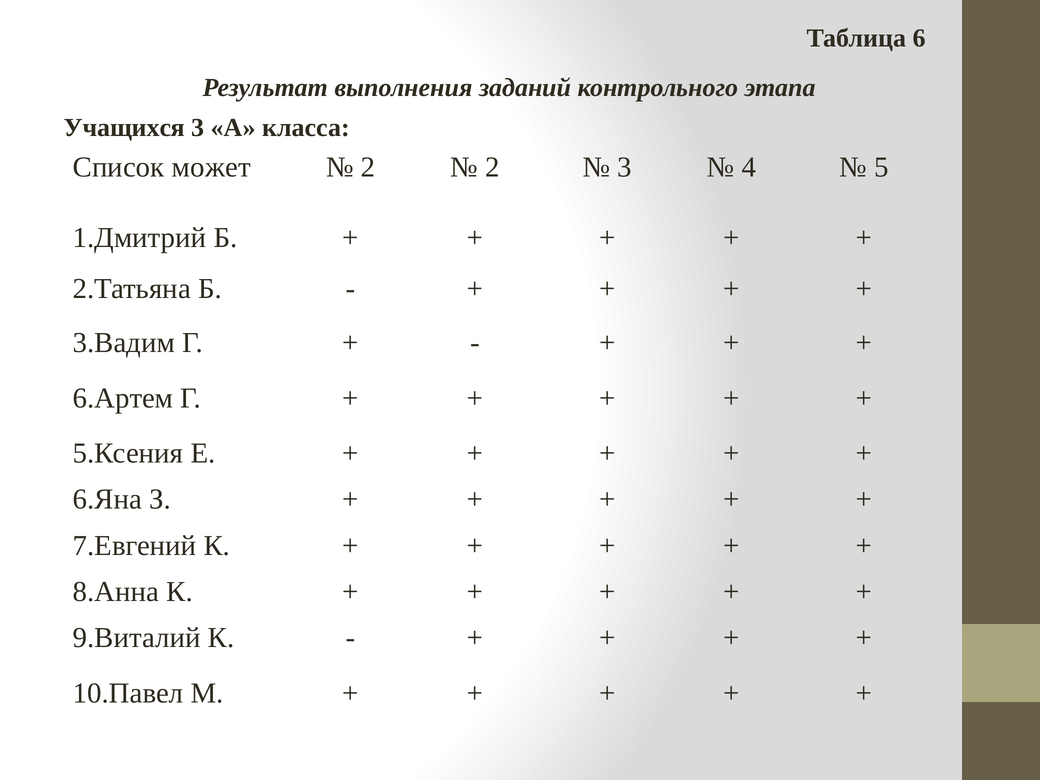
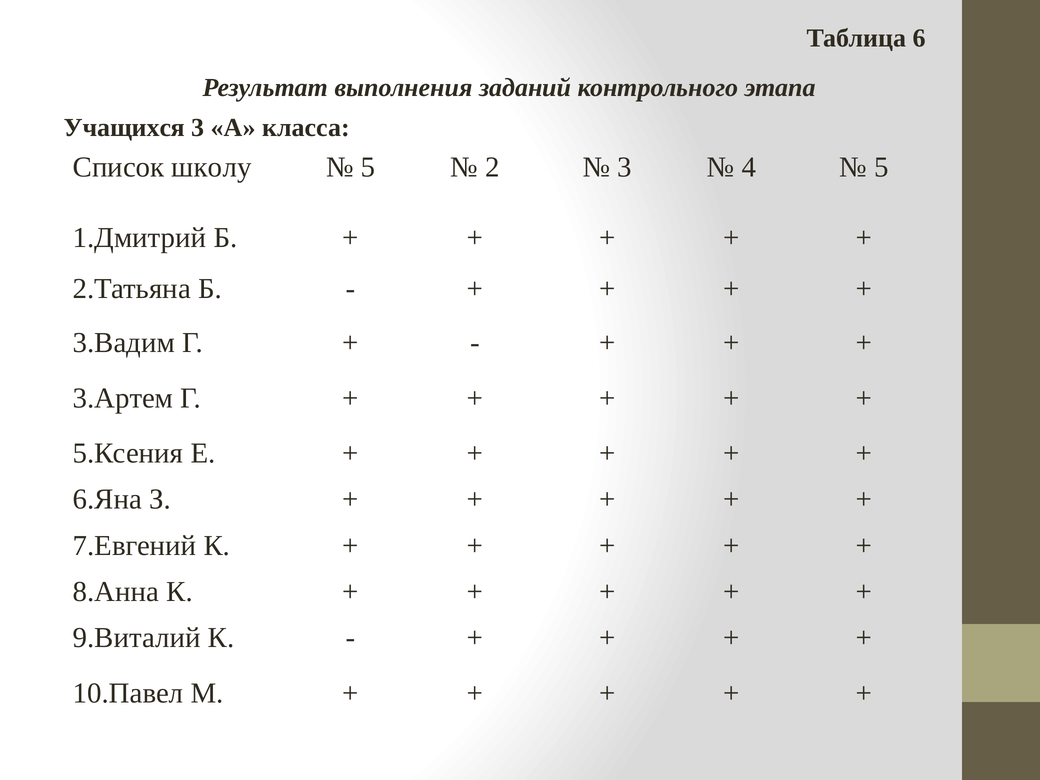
может: может -> школу
2 at (368, 167): 2 -> 5
6.Артем: 6.Артем -> 3.Артем
